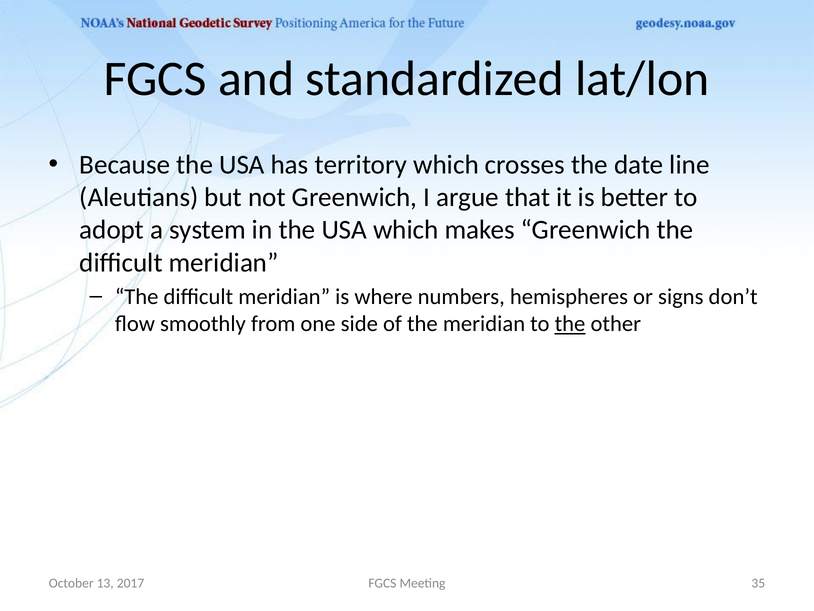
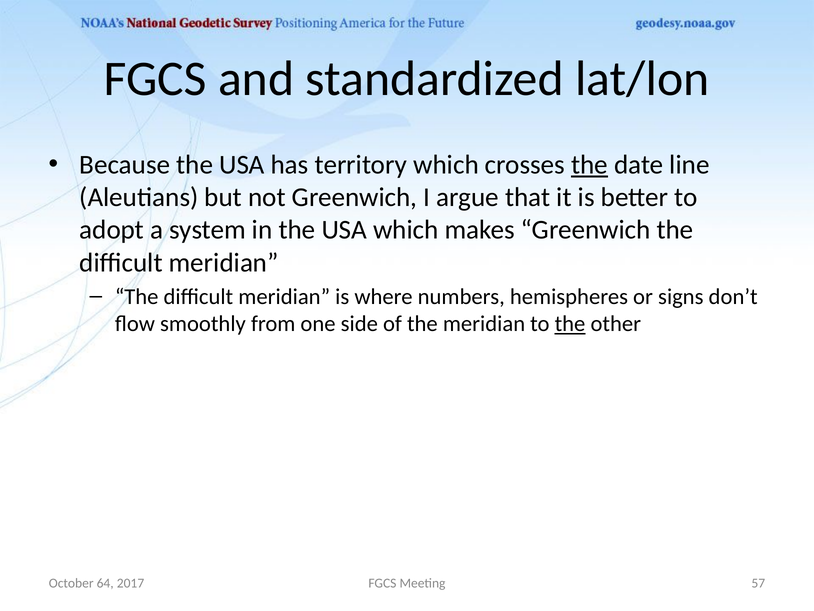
the at (590, 165) underline: none -> present
13: 13 -> 64
35: 35 -> 57
